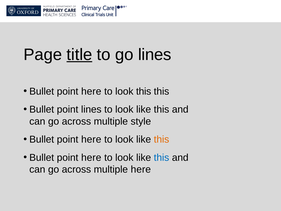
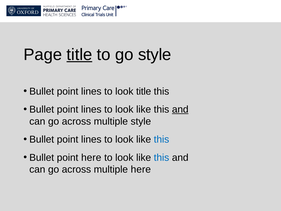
go lines: lines -> style
here at (91, 91): here -> lines
look this: this -> title
and at (180, 109) underline: none -> present
here at (91, 139): here -> lines
this at (161, 139) colour: orange -> blue
